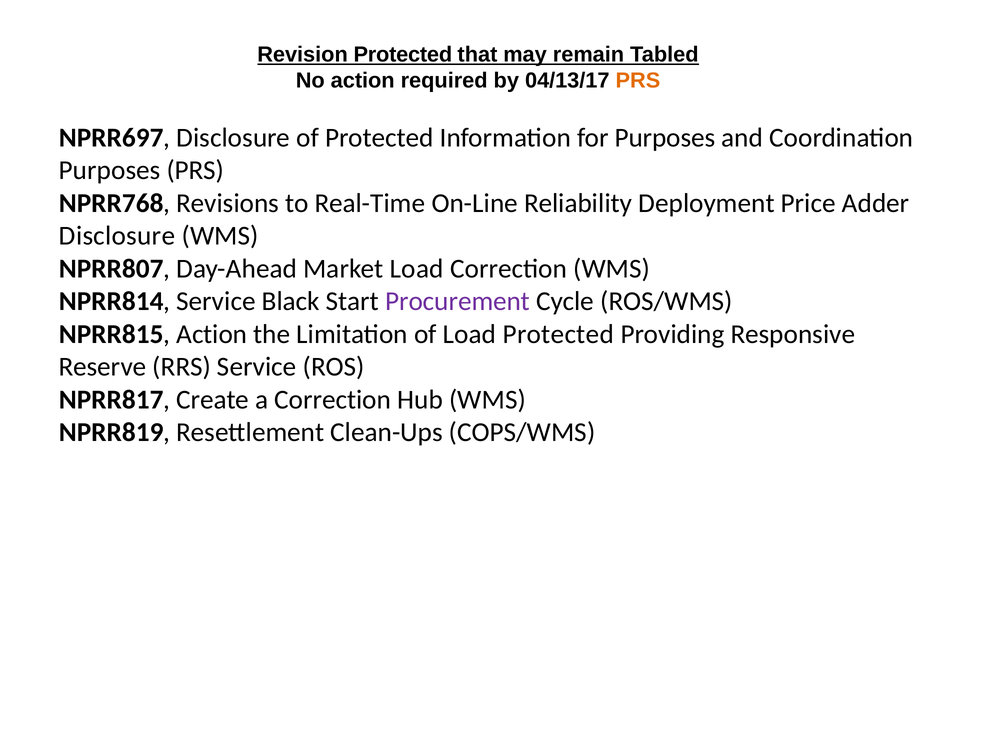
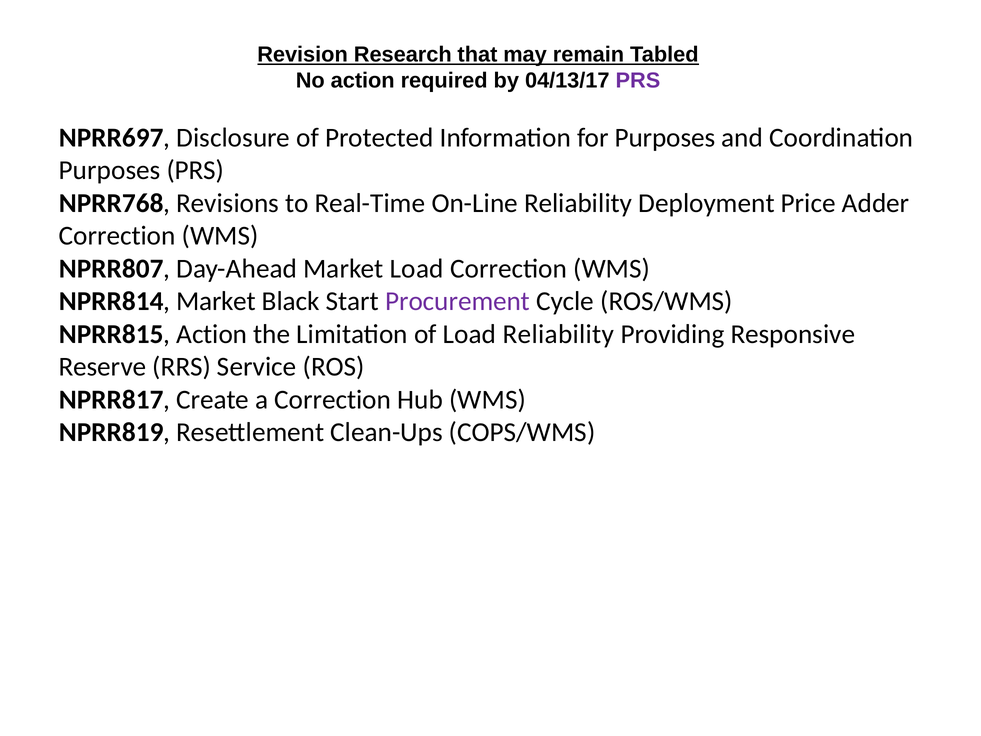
Revision Protected: Protected -> Research
PRS at (638, 81) colour: orange -> purple
Disclosure at (117, 236): Disclosure -> Correction
NPRR814 Service: Service -> Market
Load Protected: Protected -> Reliability
